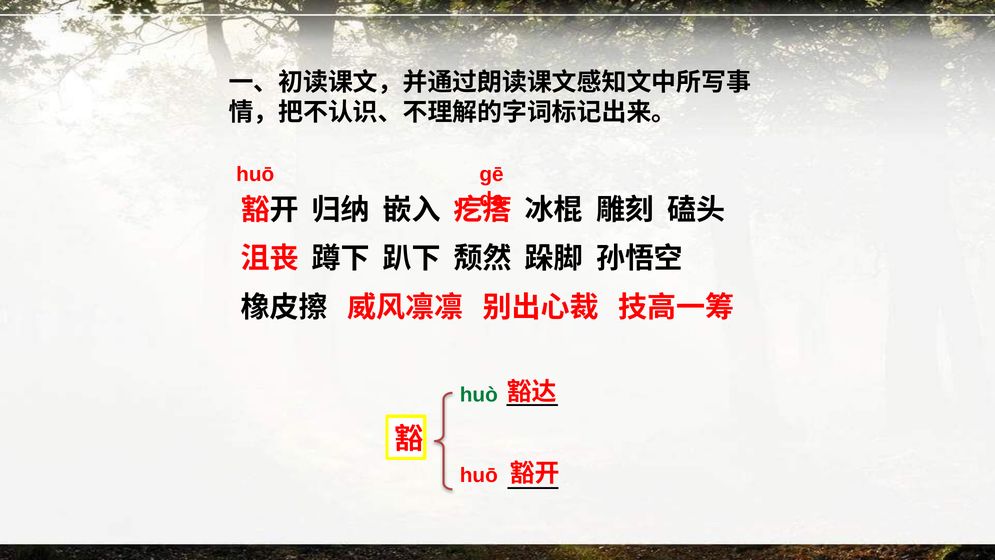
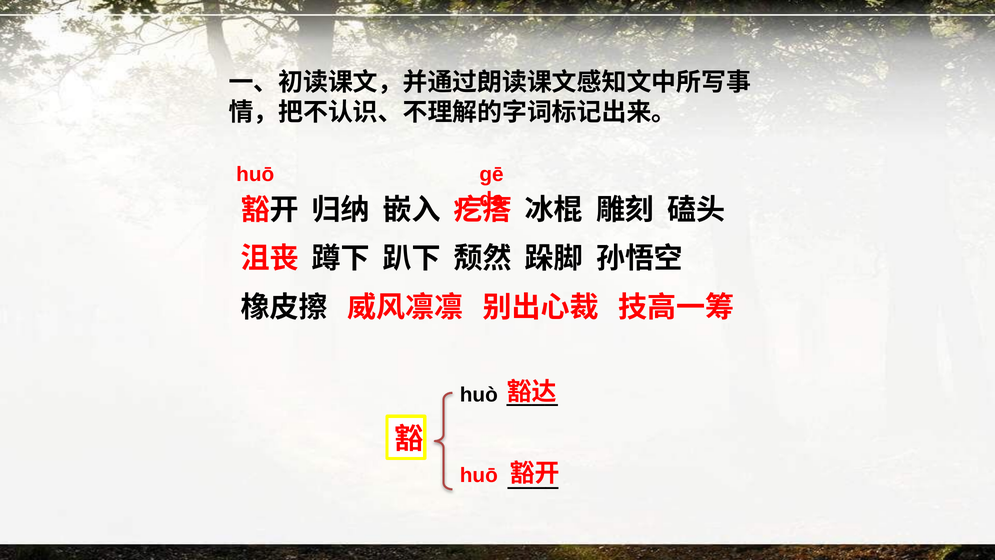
huò colour: green -> black
